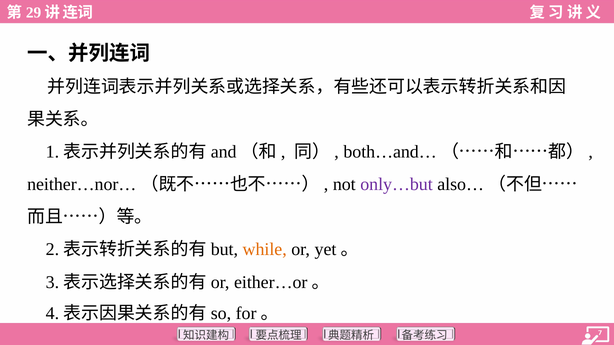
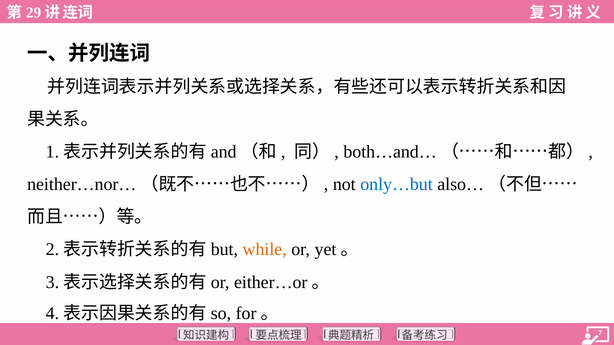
only…but colour: purple -> blue
